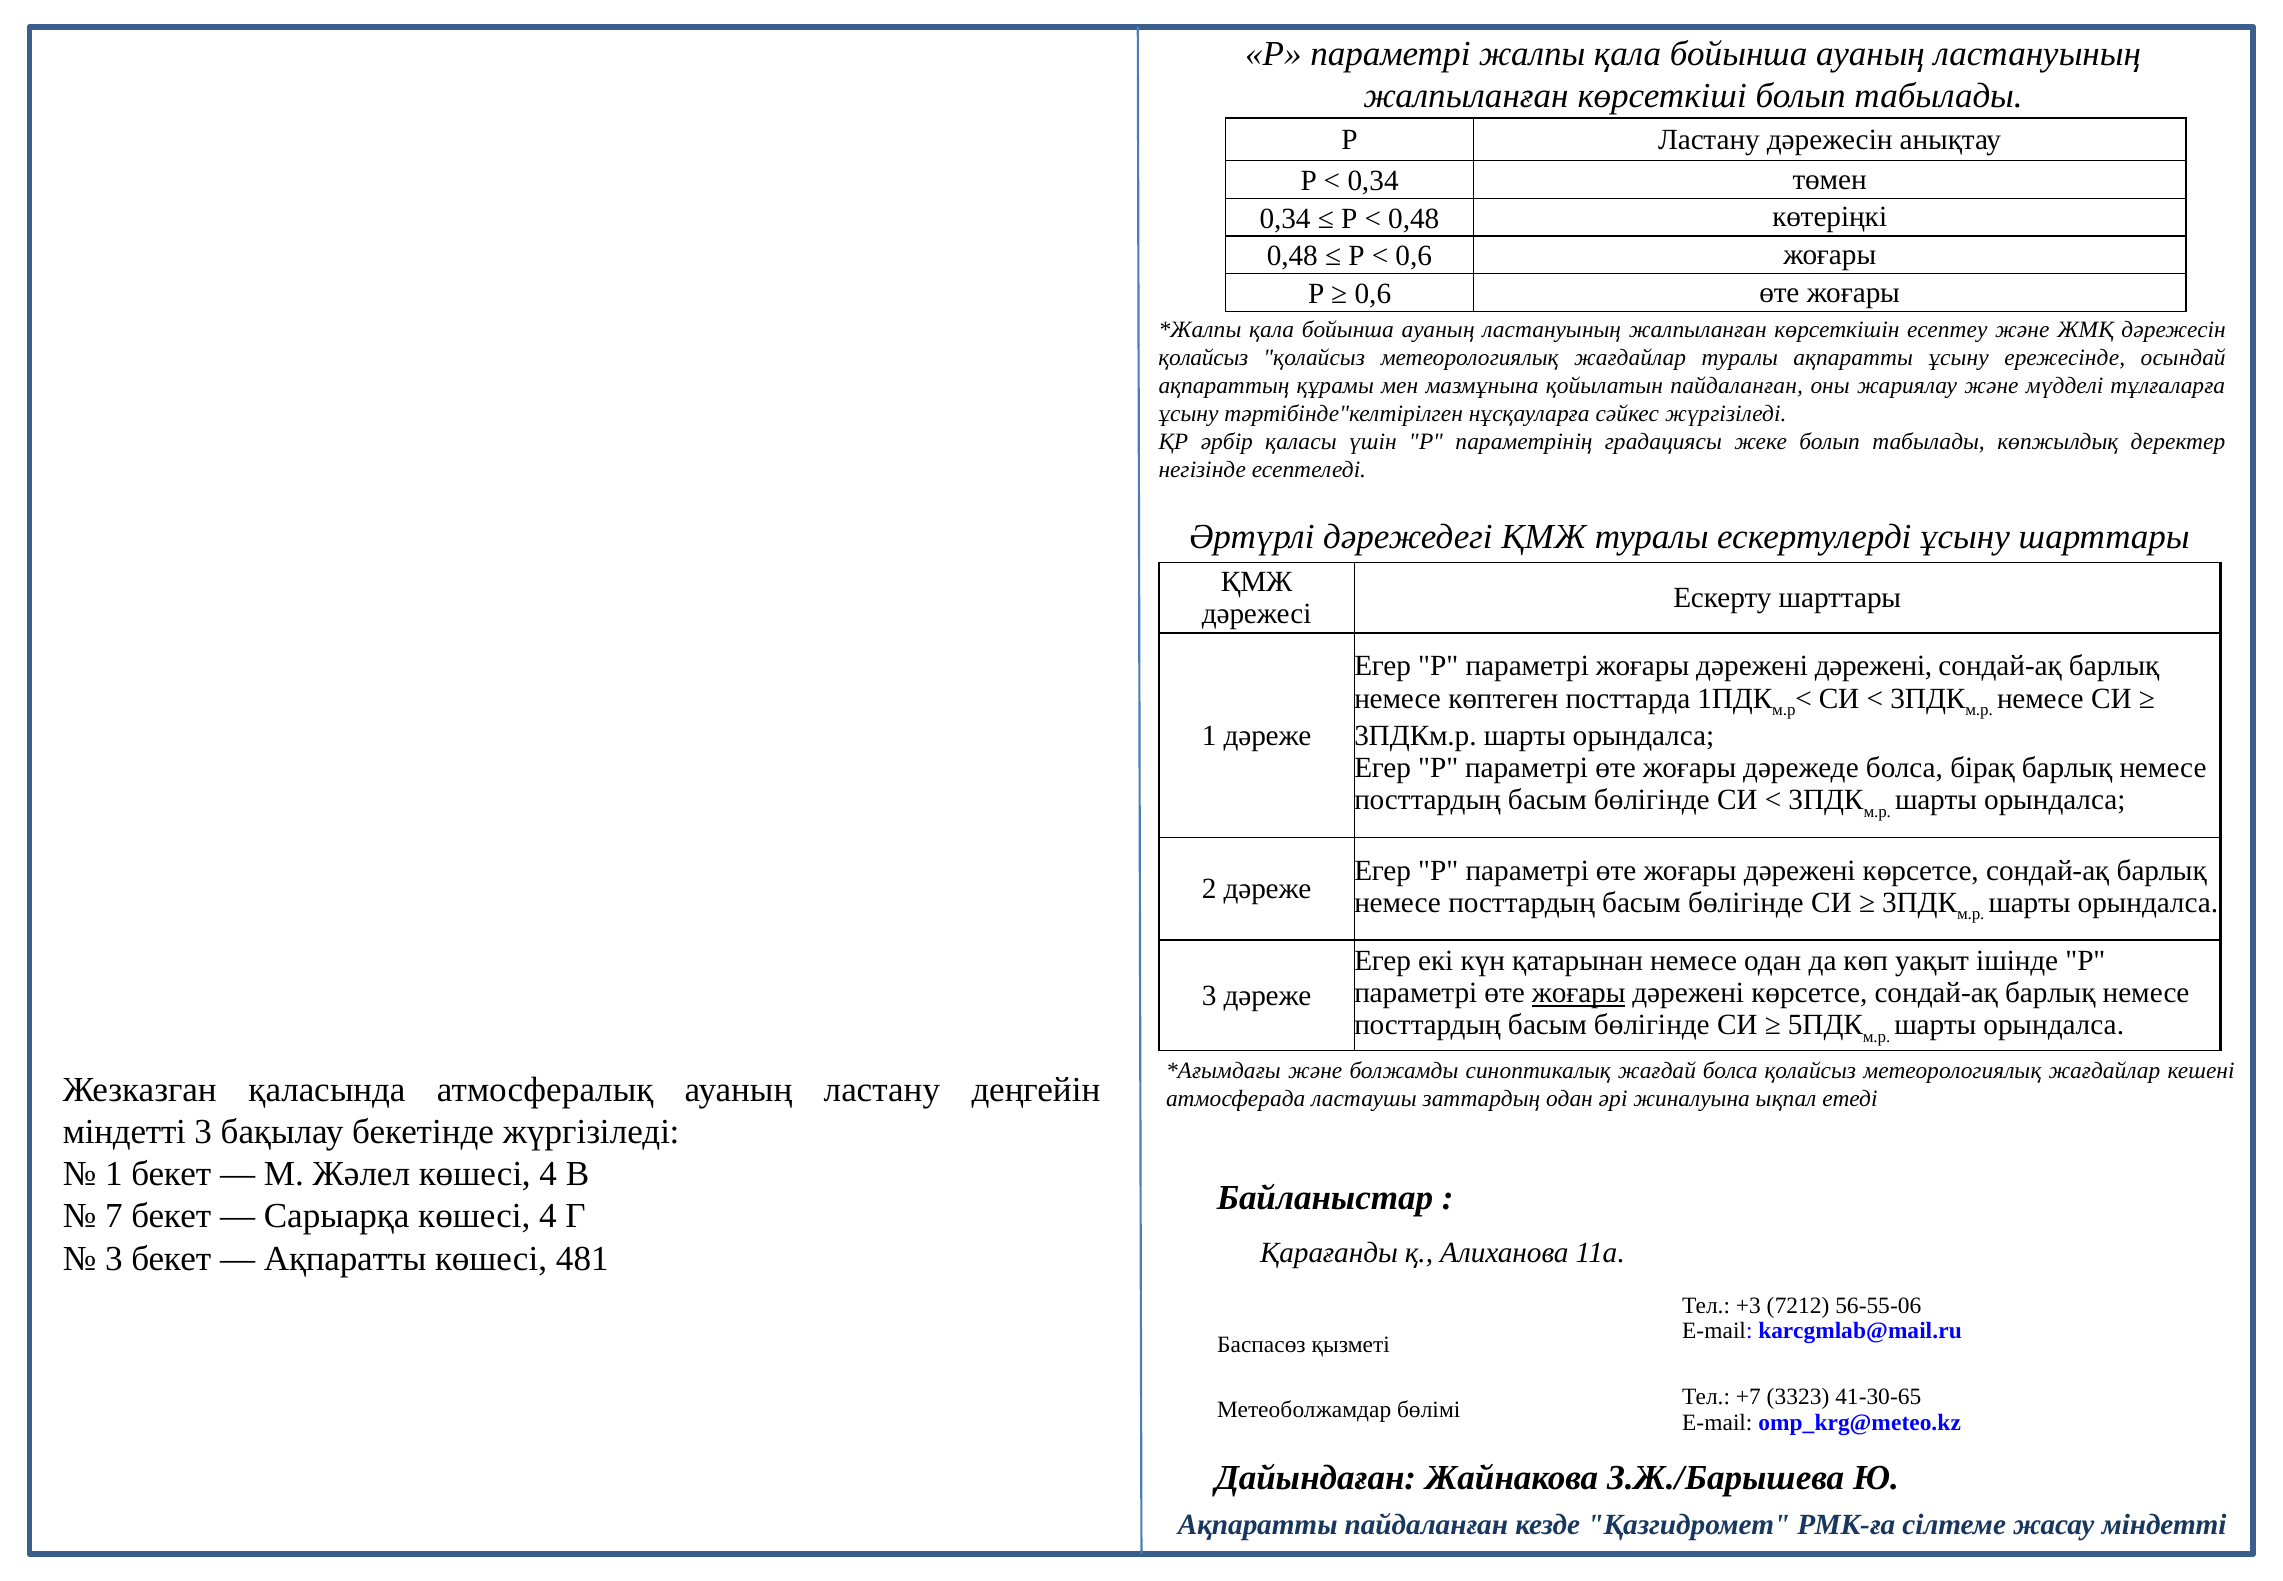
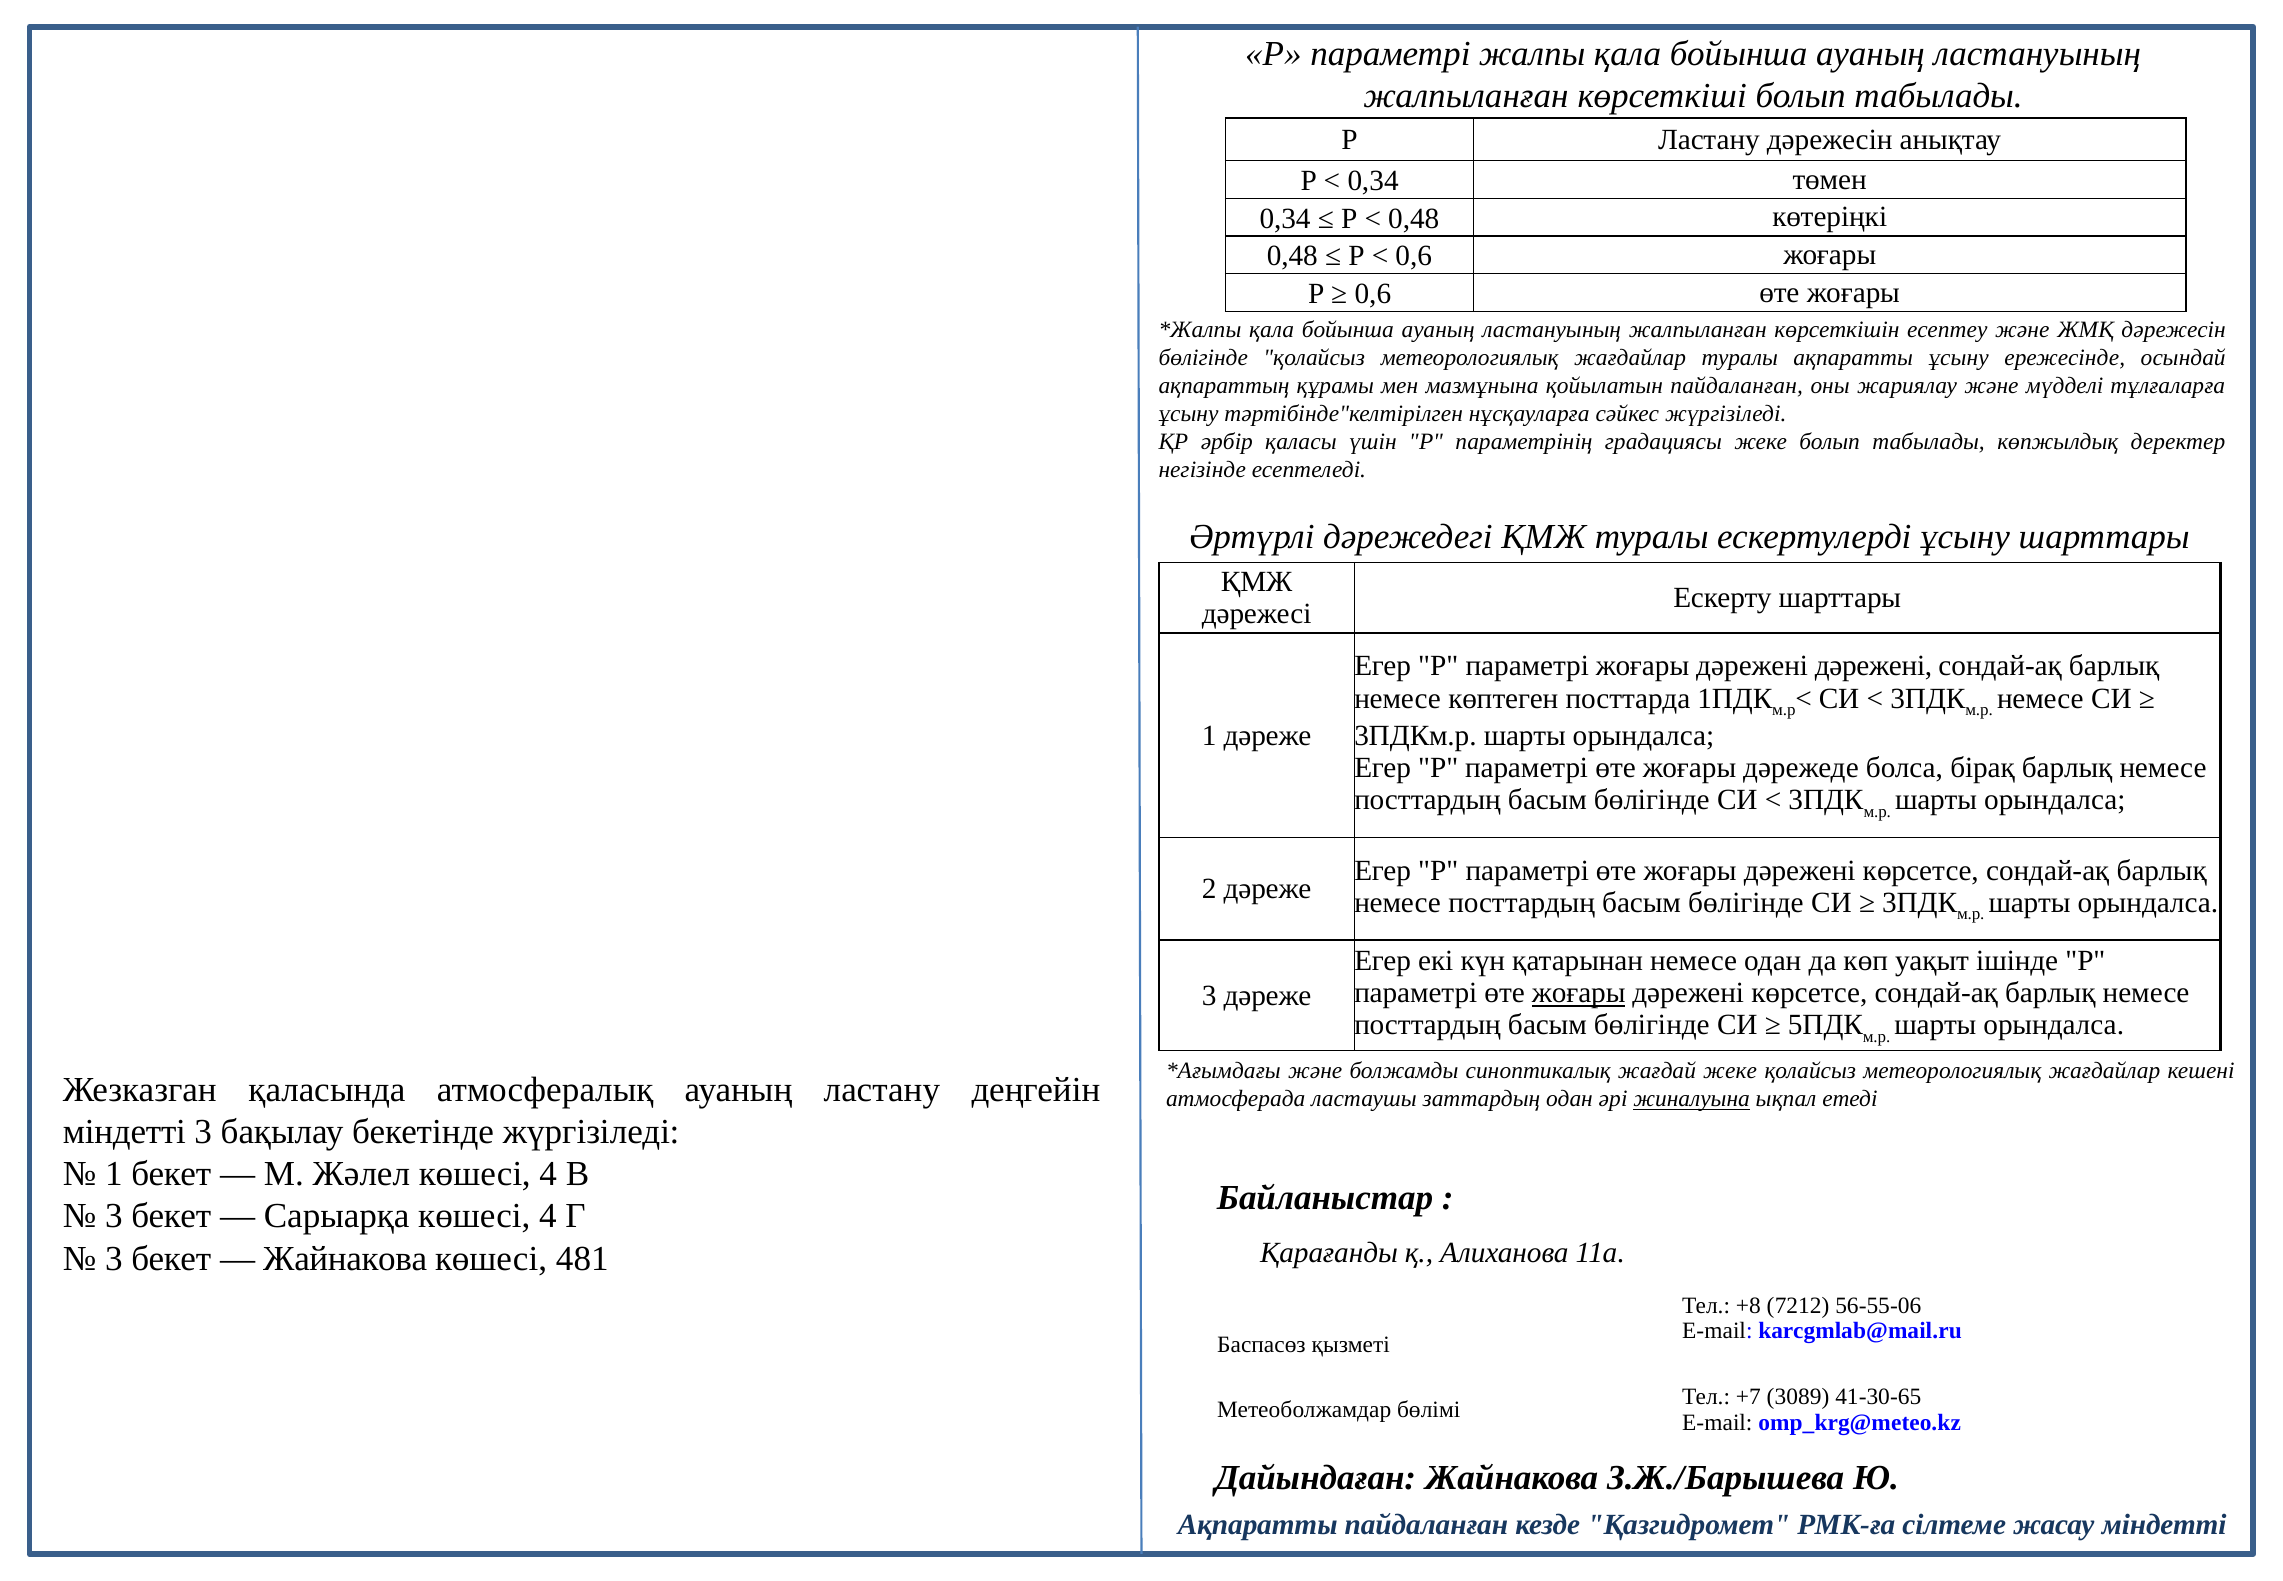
қолайсыз at (1203, 357): қолайсыз -> бөлігінде
жағдай болса: болса -> жеке
жиналуына underline: none -> present
7 at (114, 1216): 7 -> 3
Ақпаратты at (345, 1258): Ақпаратты -> Жайнакова
+3: +3 -> +8
3323: 3323 -> 3089
